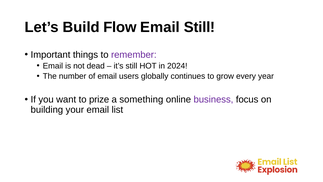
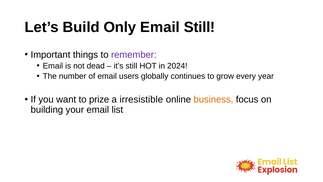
Flow: Flow -> Only
something: something -> irresistible
business colour: purple -> orange
